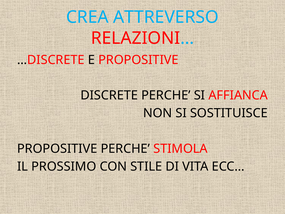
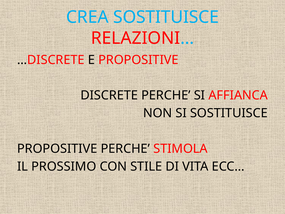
CREA ATTREVERSO: ATTREVERSO -> SOSTITUISCE
